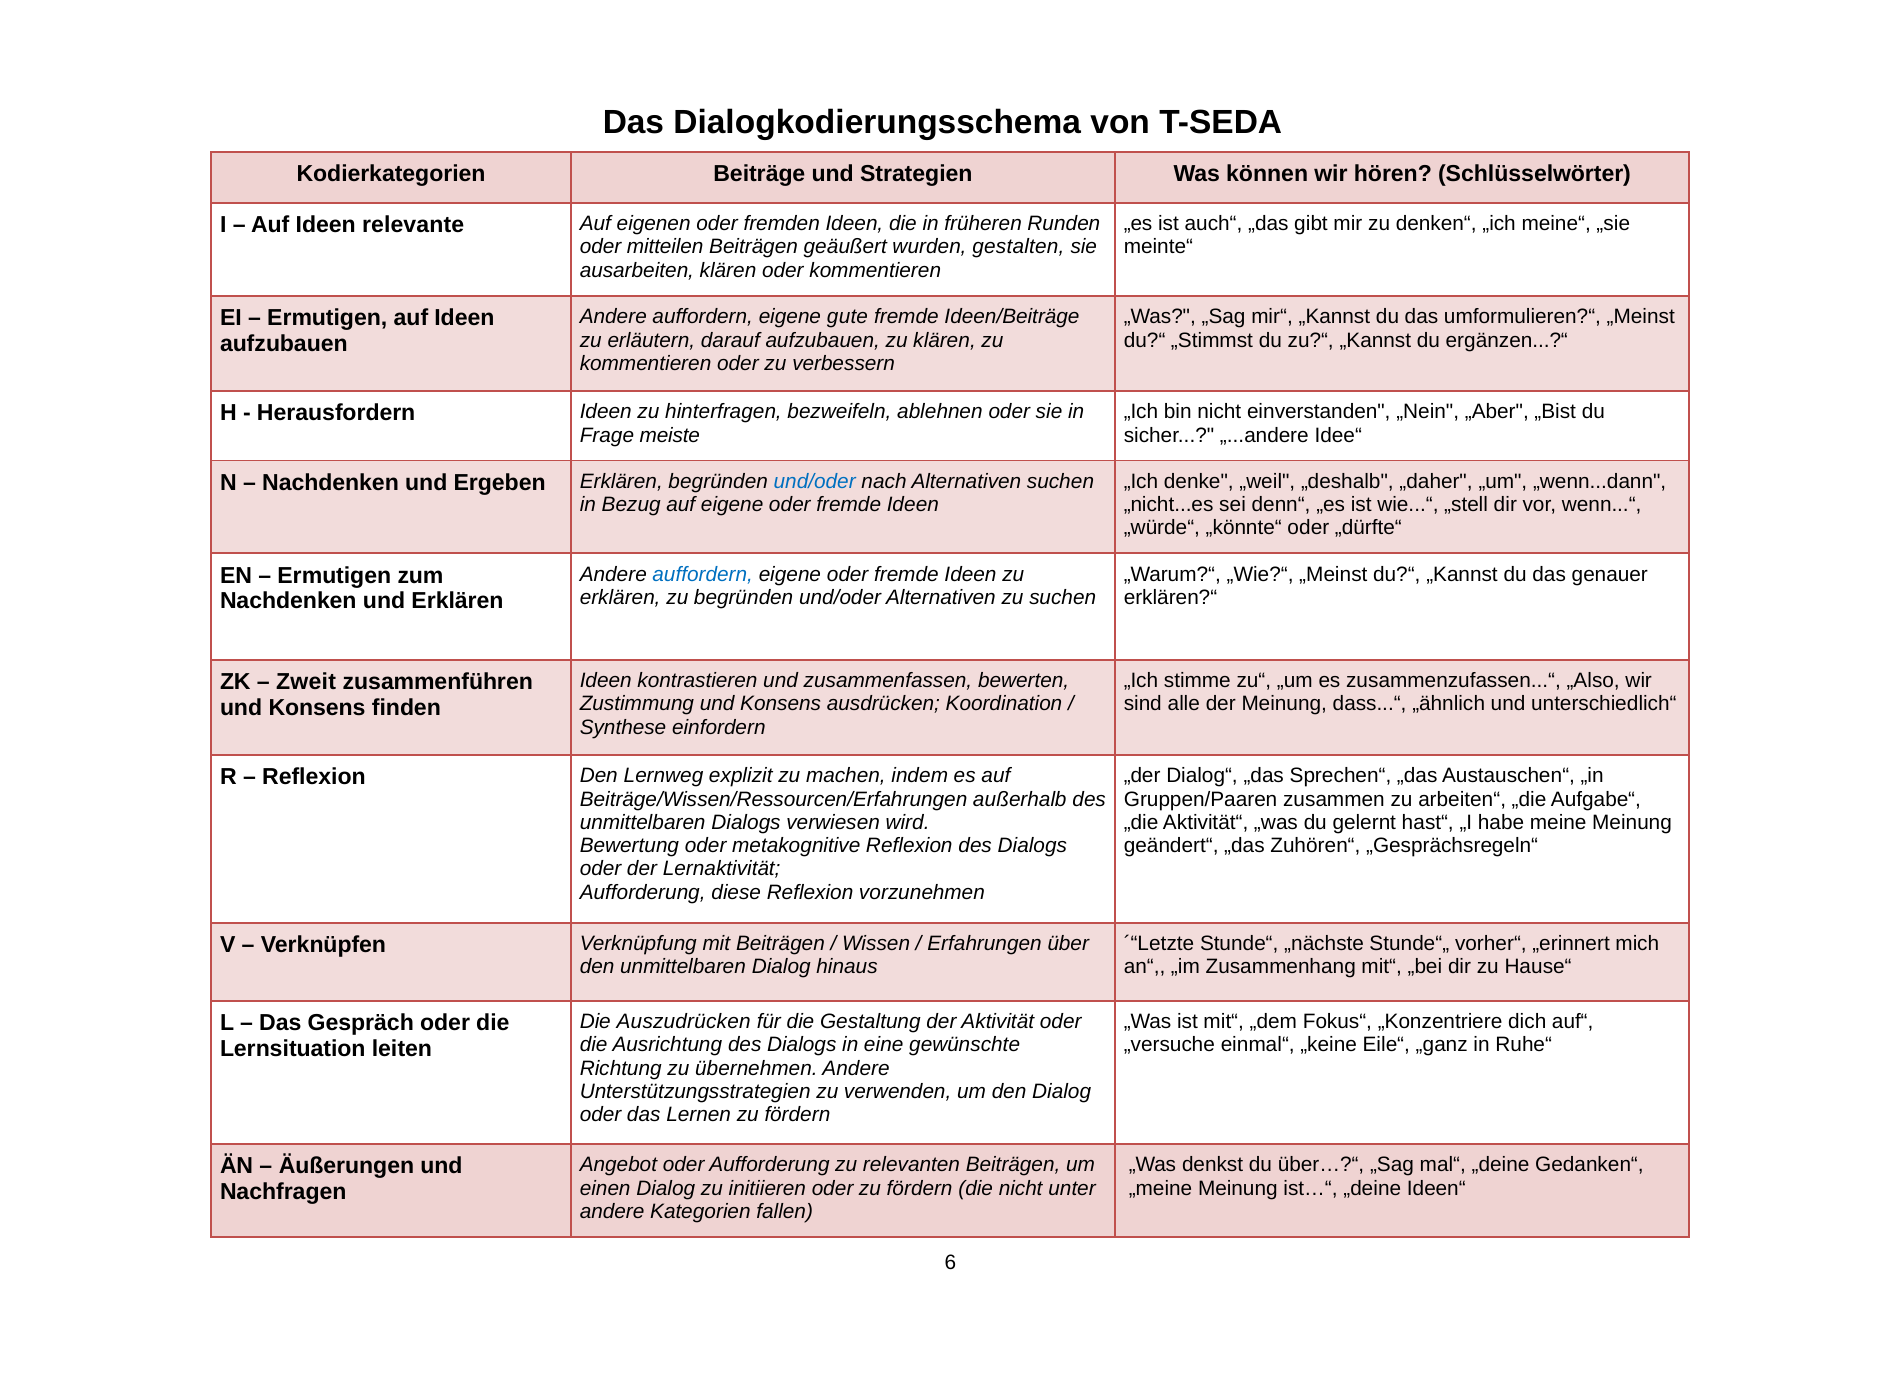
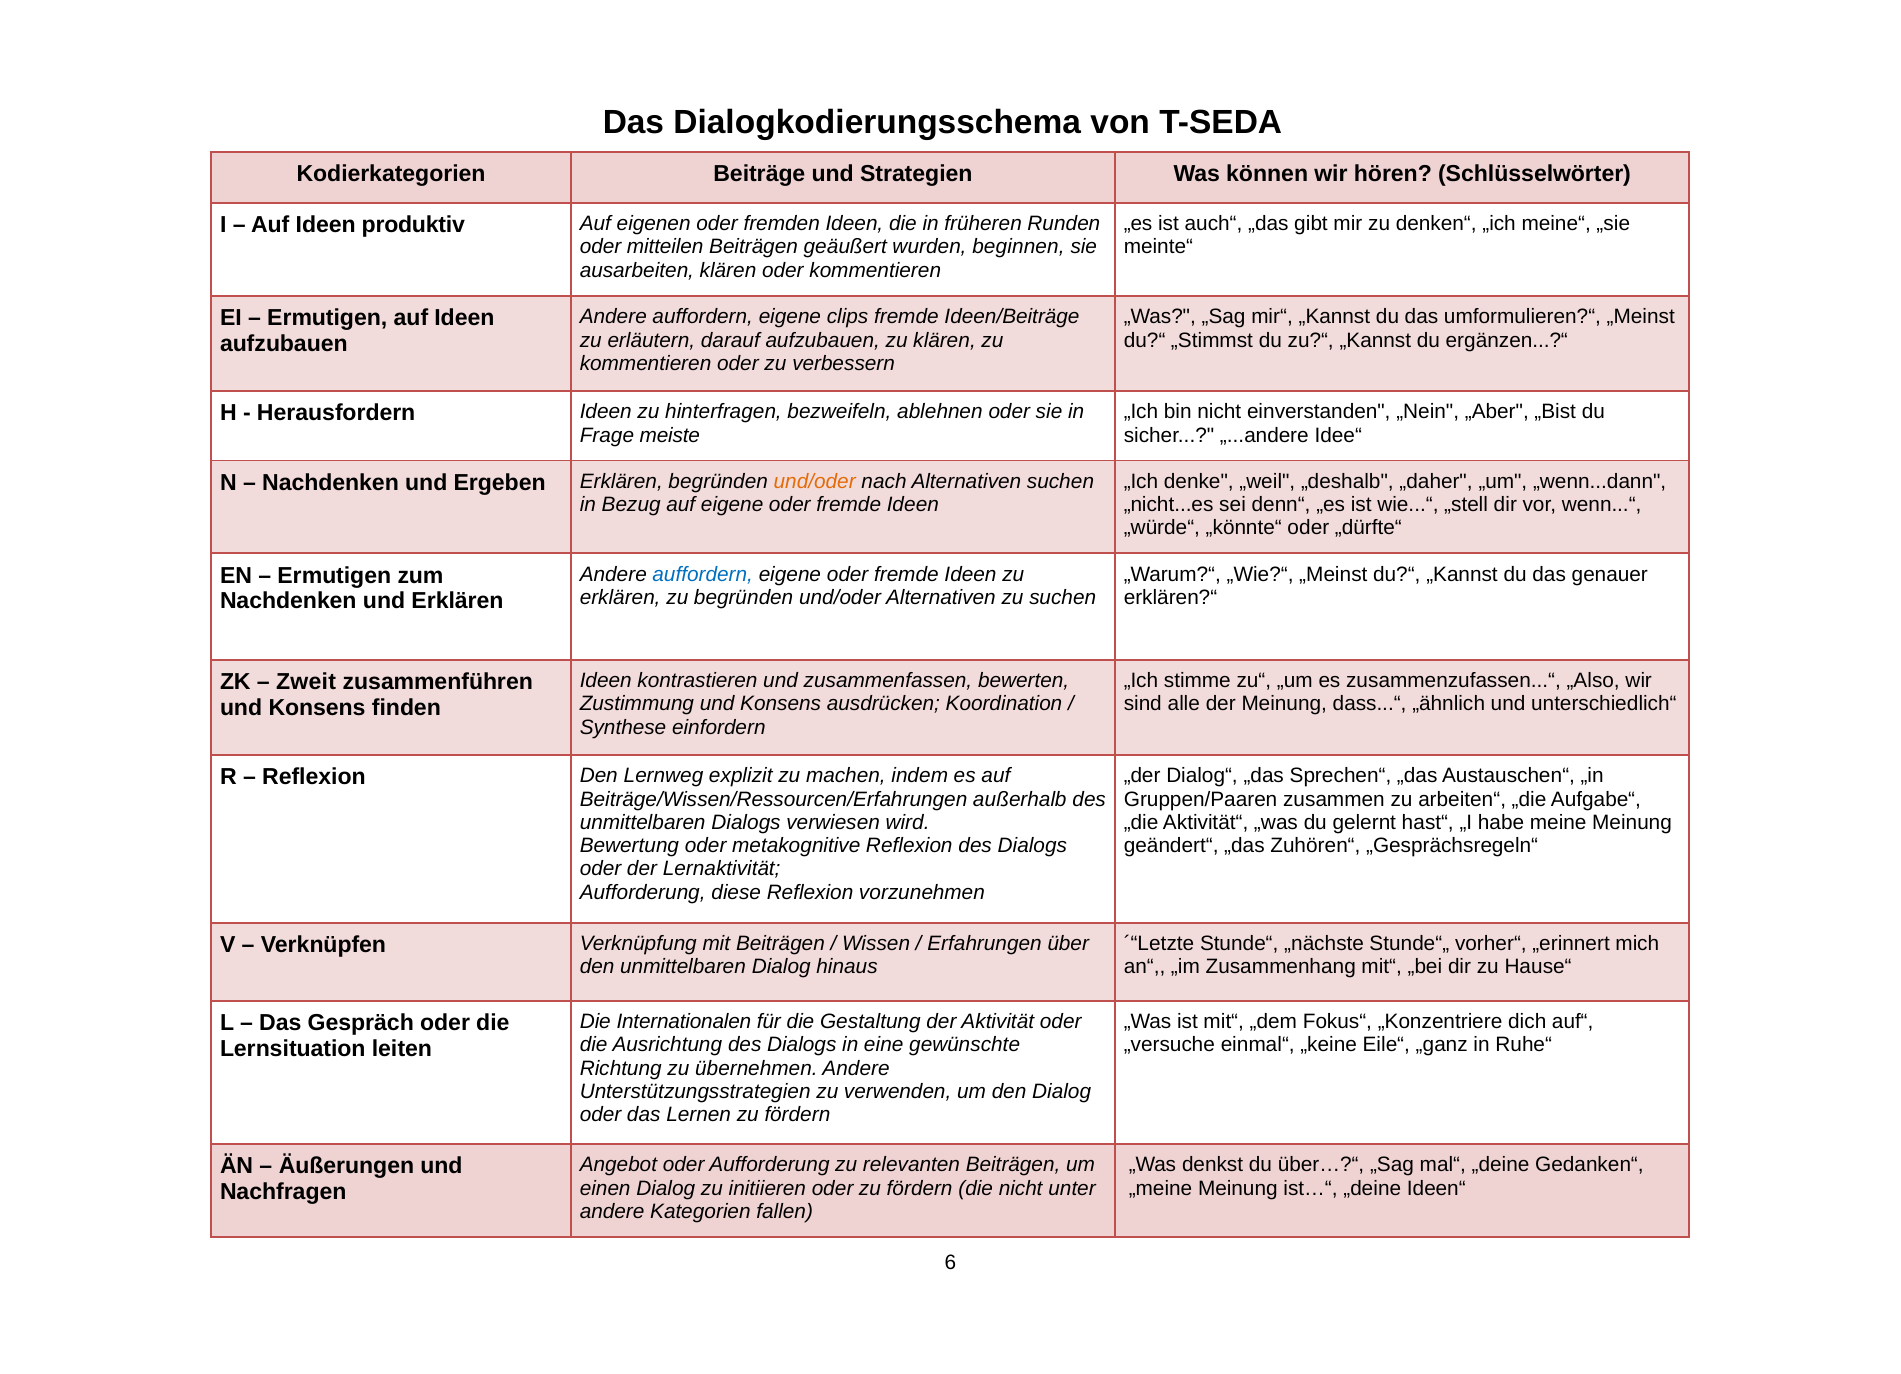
relevante: relevante -> produktiv
gestalten: gestalten -> beginnen
gute: gute -> clips
und/oder at (815, 481) colour: blue -> orange
Auszudrücken: Auszudrücken -> Internationalen
